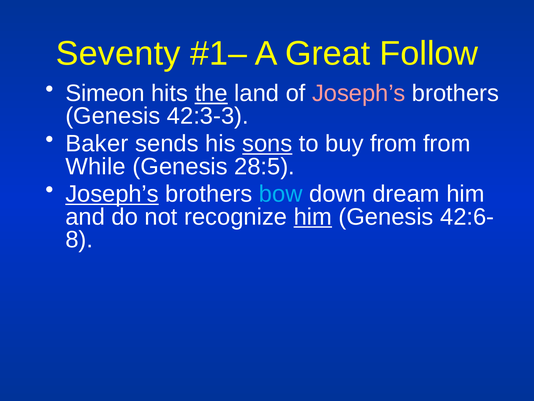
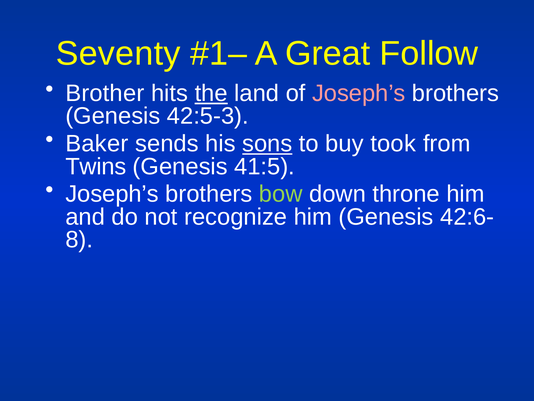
Simeon: Simeon -> Brother
42:3-3: 42:3-3 -> 42:5-3
buy from: from -> took
While: While -> Twins
28:5: 28:5 -> 41:5
Joseph’s at (112, 194) underline: present -> none
bow colour: light blue -> light green
dream: dream -> throne
him at (313, 217) underline: present -> none
